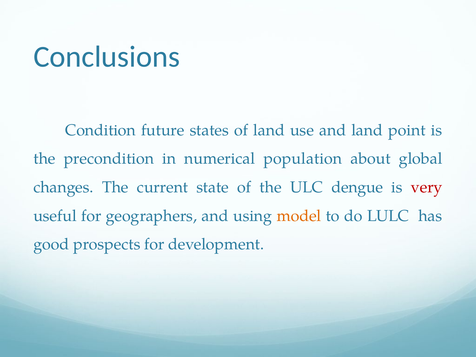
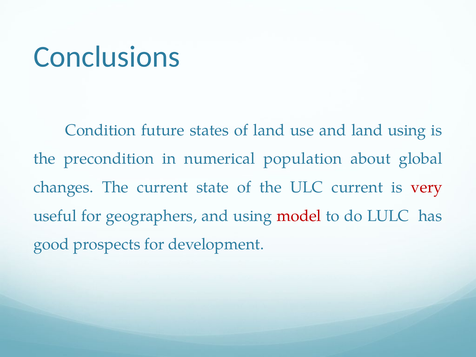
land point: point -> using
ULC dengue: dengue -> current
model colour: orange -> red
